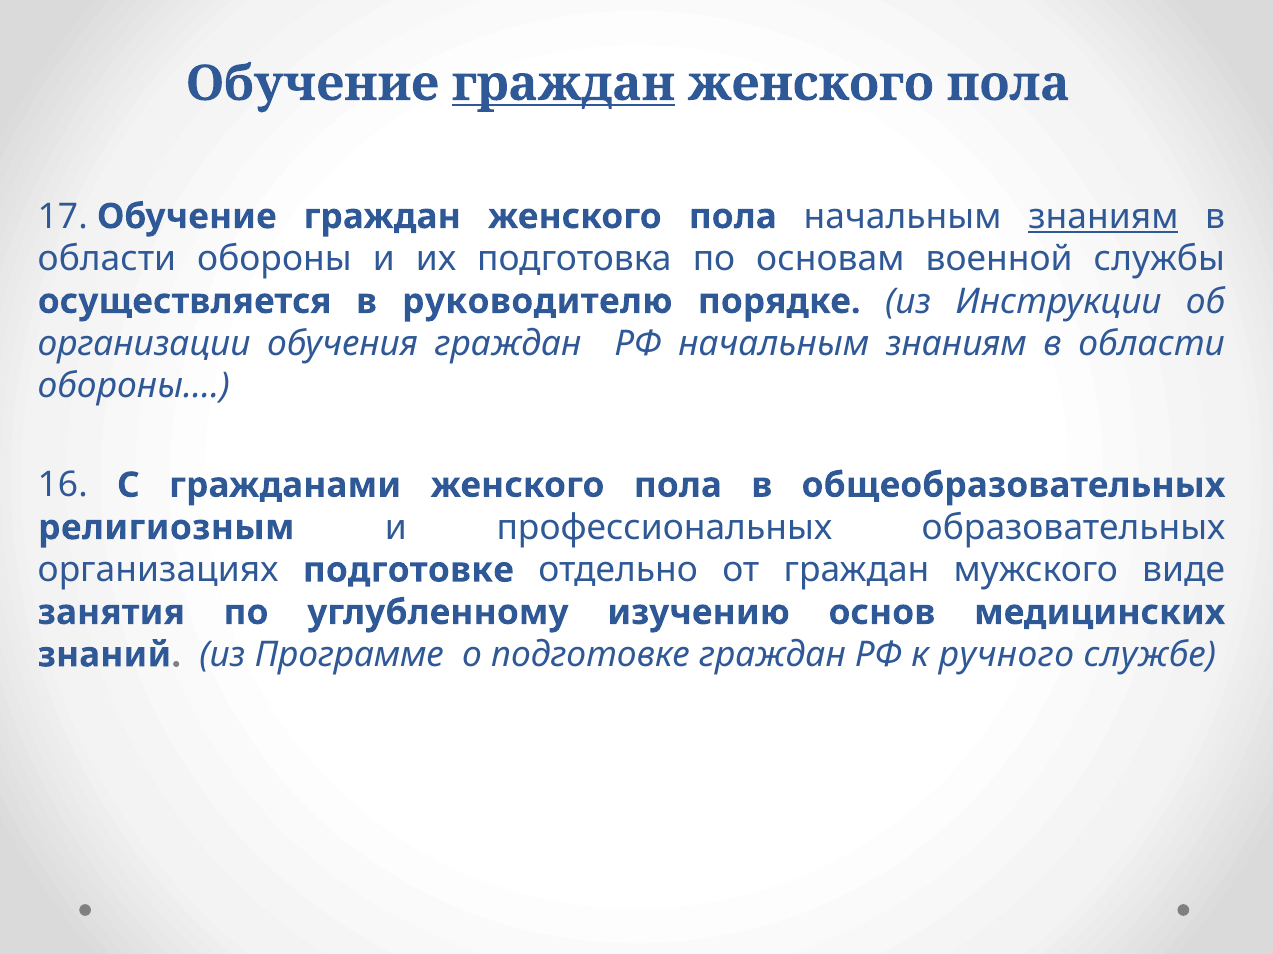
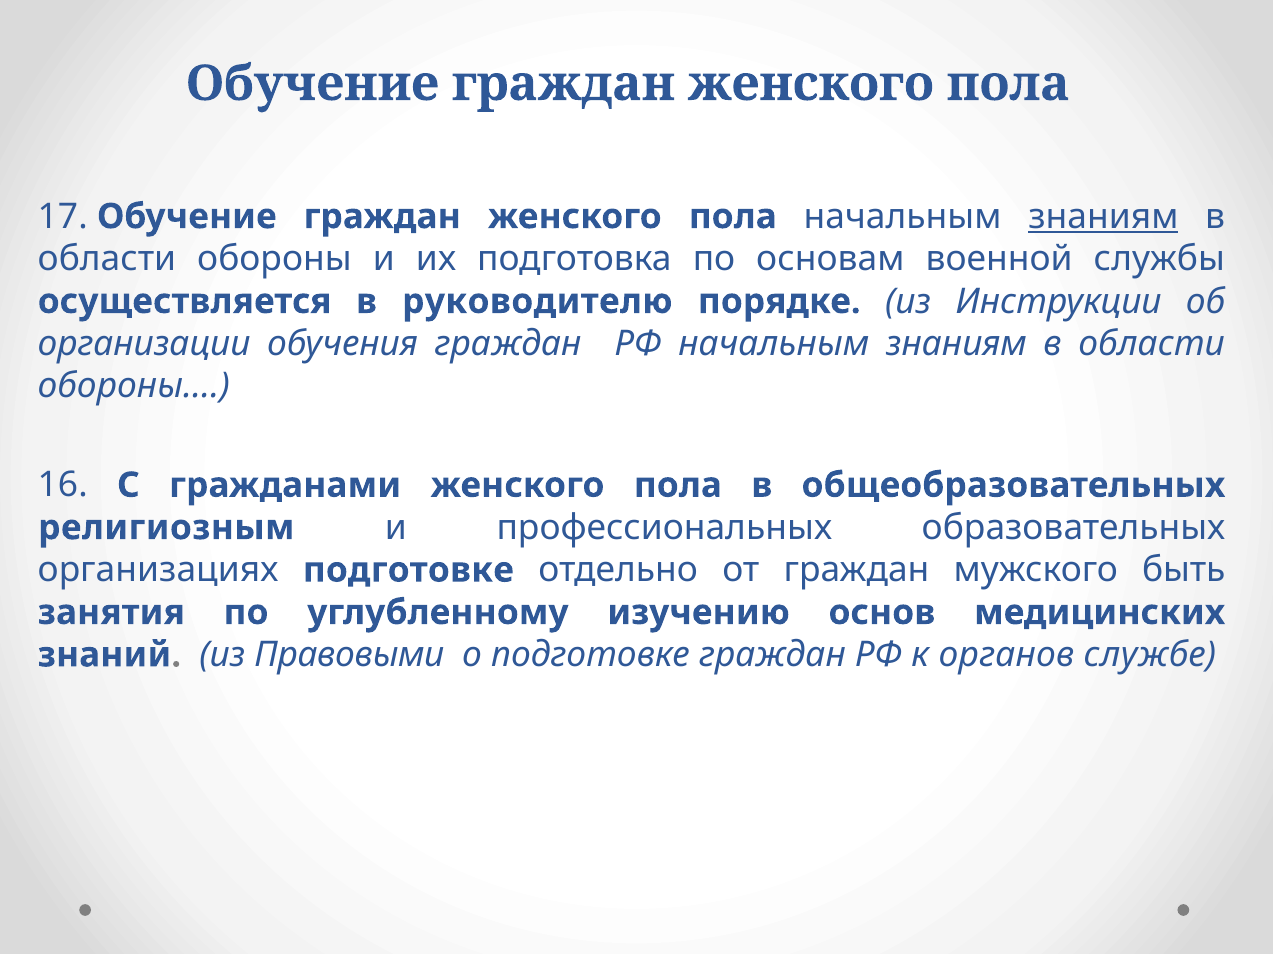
граждан at (563, 84) underline: present -> none
виде: виде -> быть
Программе: Программе -> Правовыми
ручного: ручного -> органов
